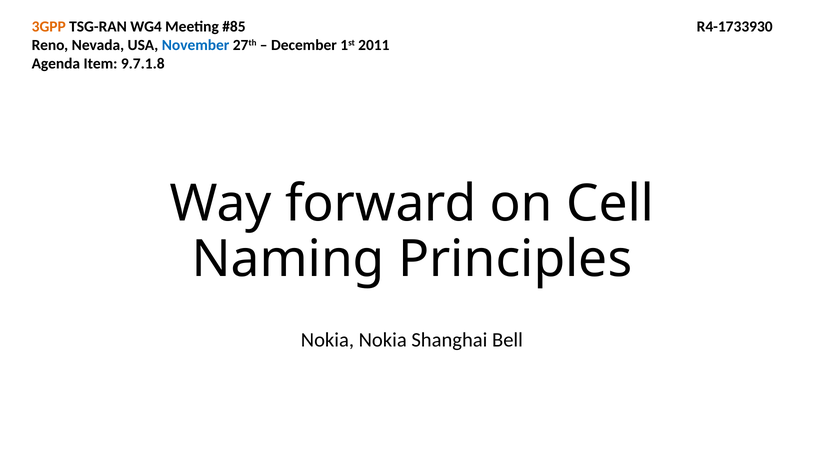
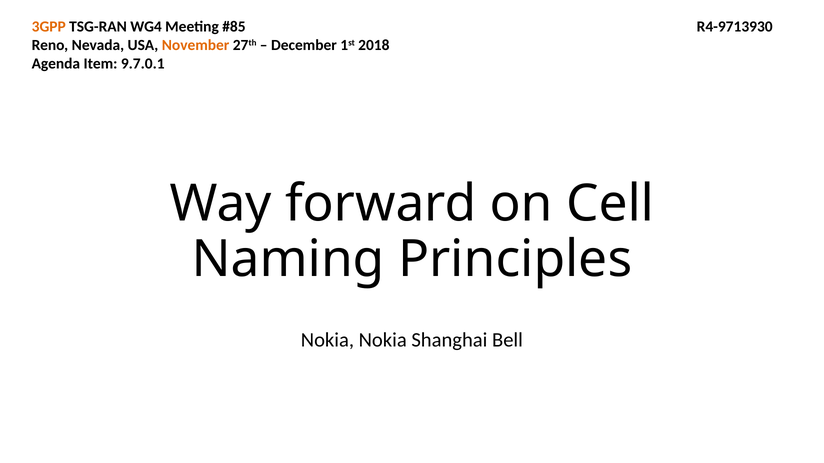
R4-1733930: R4-1733930 -> R4-9713930
November colour: blue -> orange
2011: 2011 -> 2018
9.7.1.8: 9.7.1.8 -> 9.7.0.1
